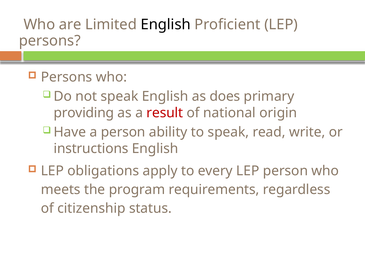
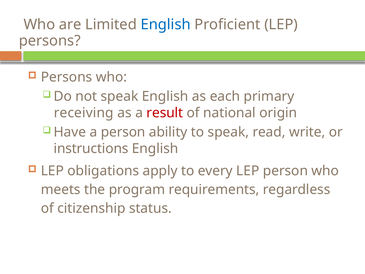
English at (166, 24) colour: black -> blue
does: does -> each
providing: providing -> receiving
